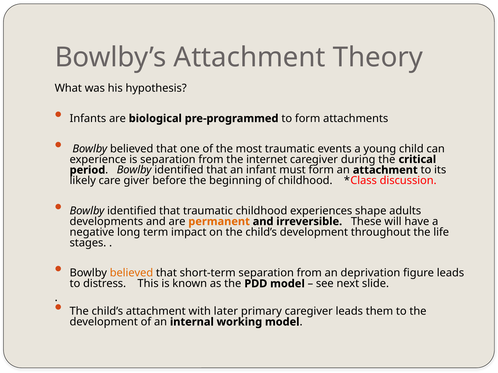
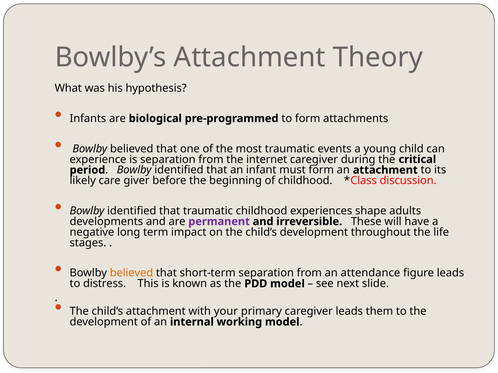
permanent colour: orange -> purple
deprivation: deprivation -> attendance
later: later -> your
